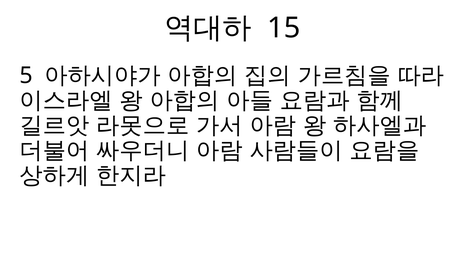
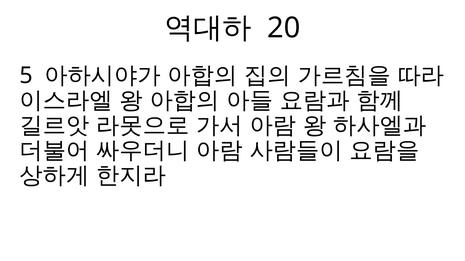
15: 15 -> 20
